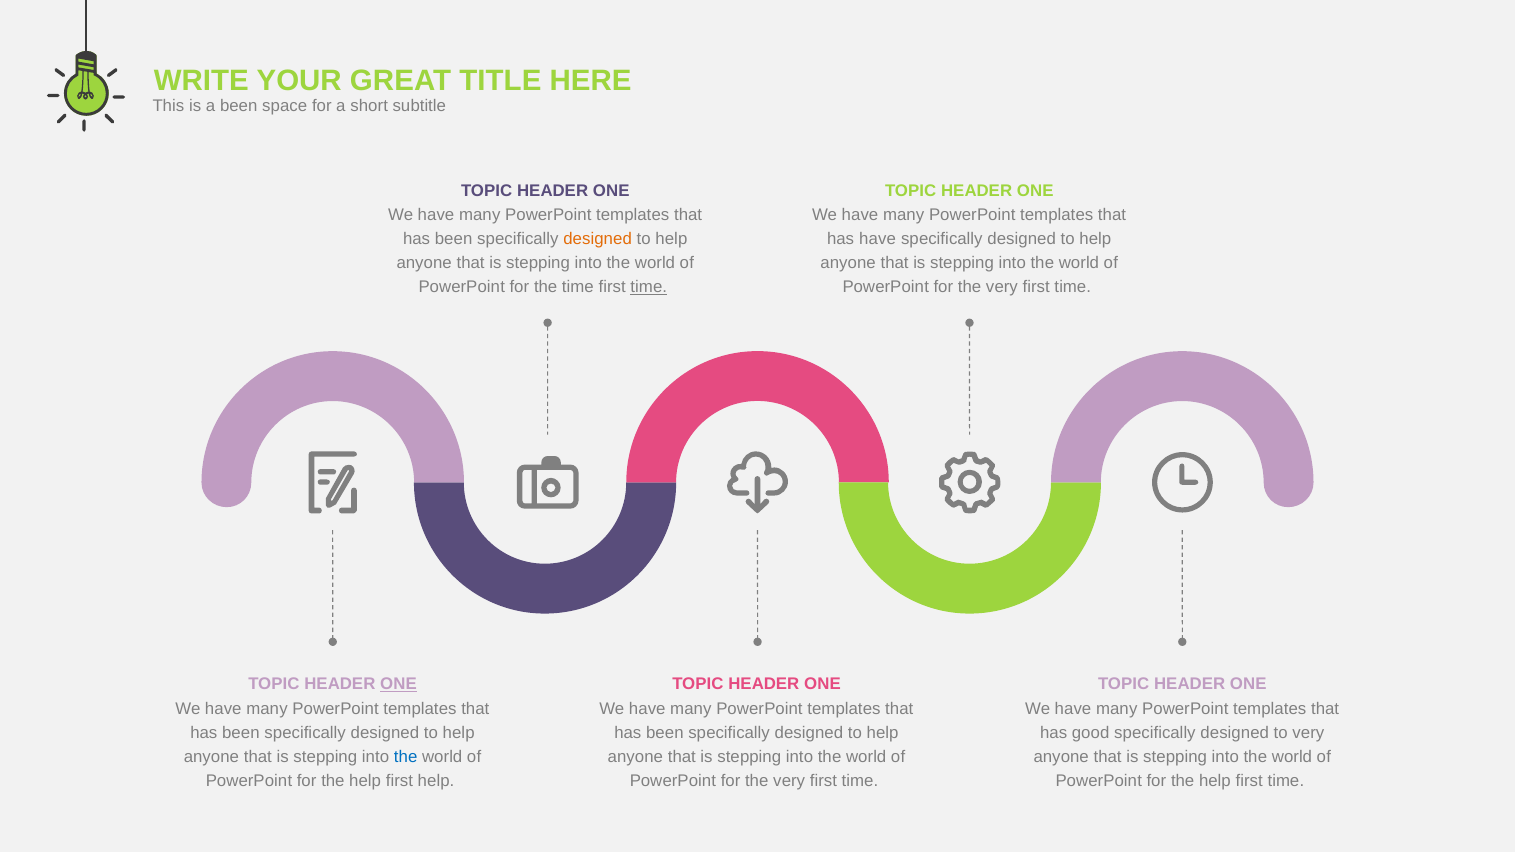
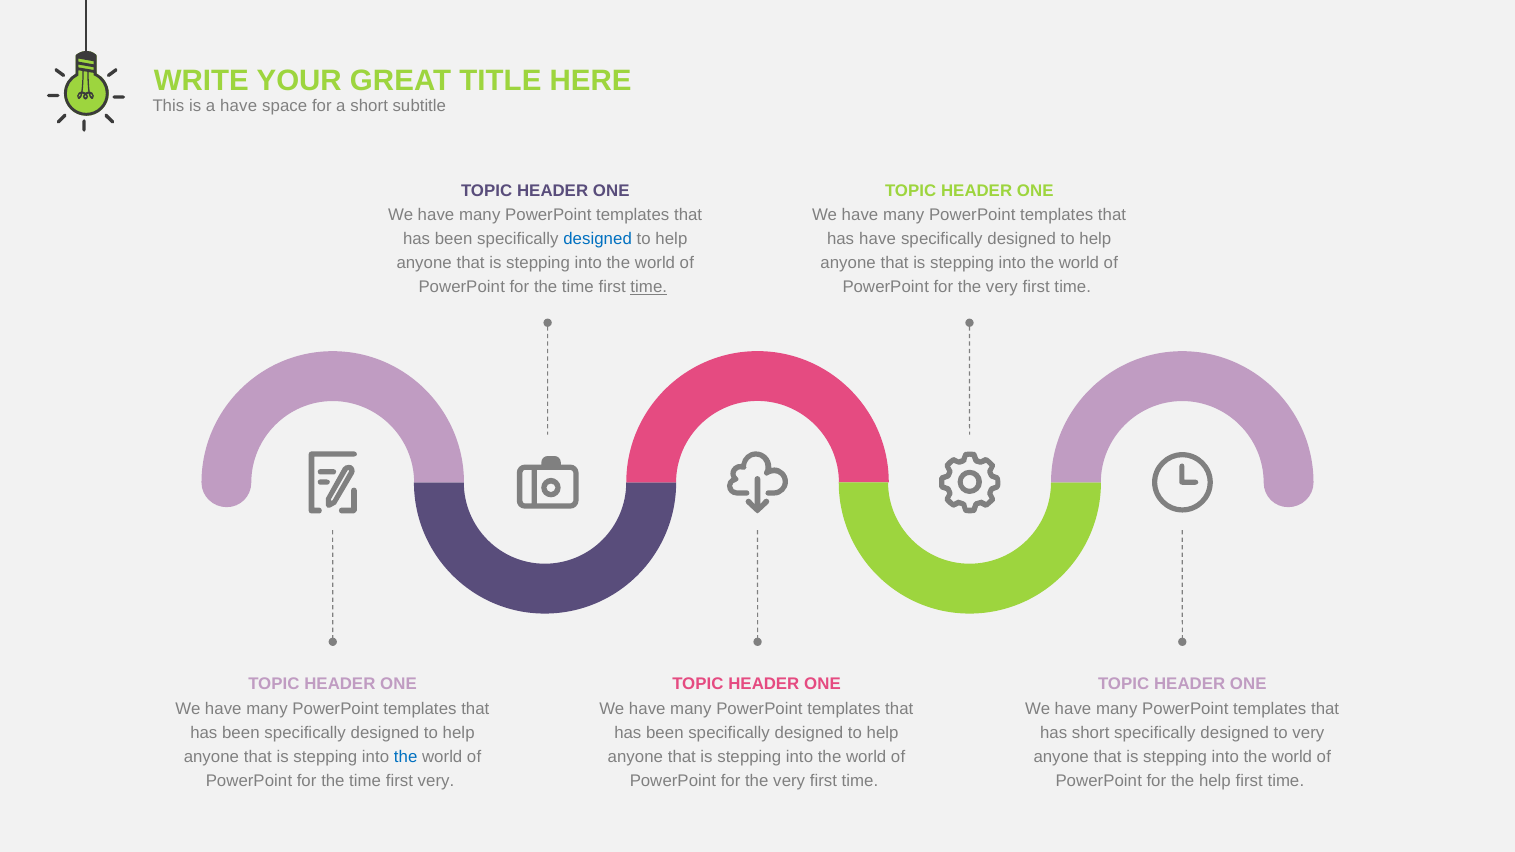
a been: been -> have
designed at (598, 239) colour: orange -> blue
ONE at (398, 684) underline: present -> none
has good: good -> short
help at (365, 781): help -> time
first help: help -> very
